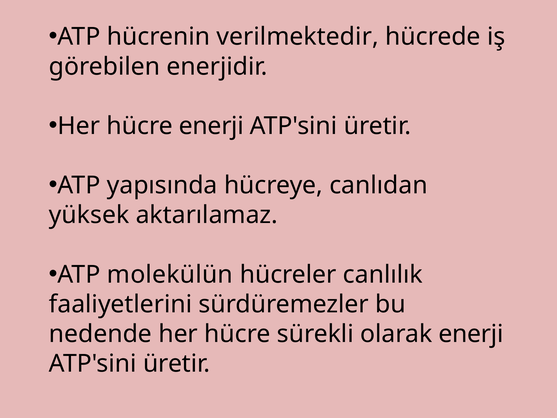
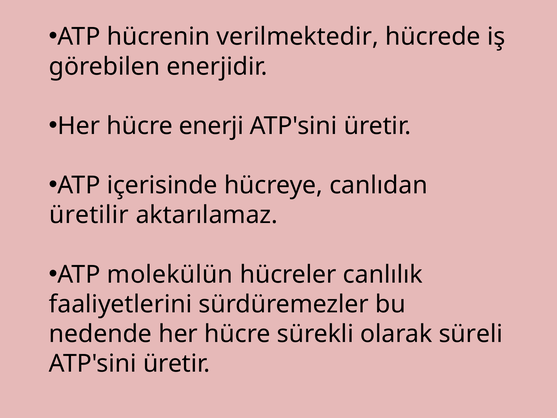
yapısında: yapısında -> içerisinde
yüksek: yüksek -> üretilir
olarak enerji: enerji -> süreli
